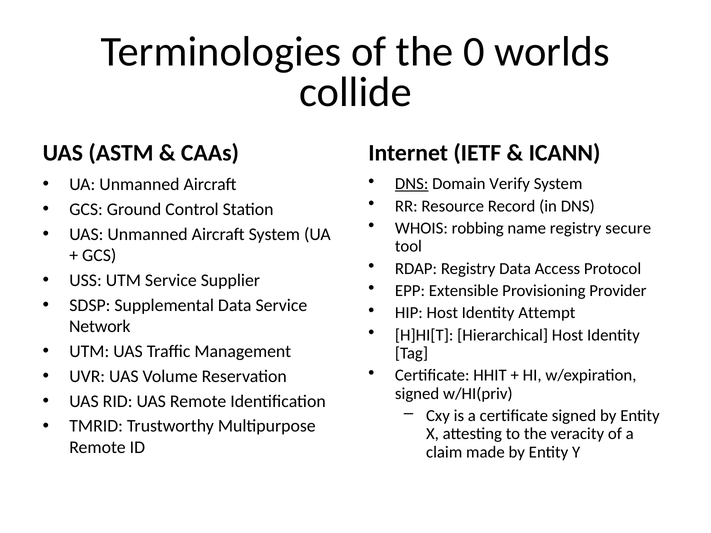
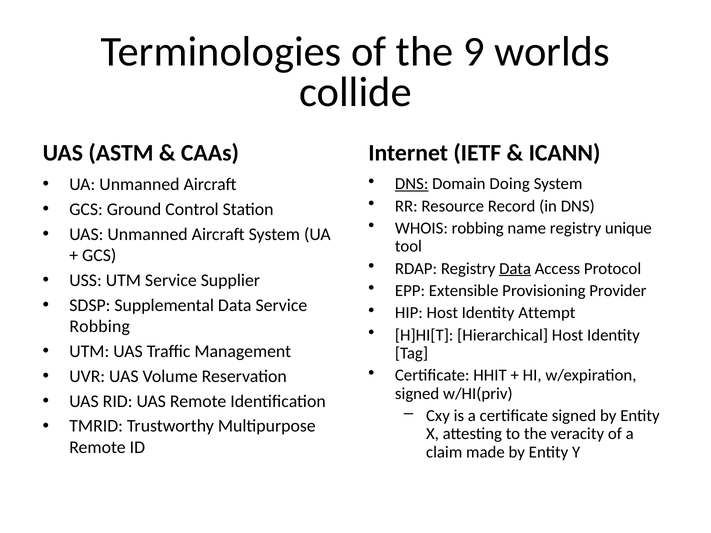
0: 0 -> 9
Verify: Verify -> Doing
secure: secure -> unique
Data at (515, 269) underline: none -> present
Network at (100, 327): Network -> Robbing
